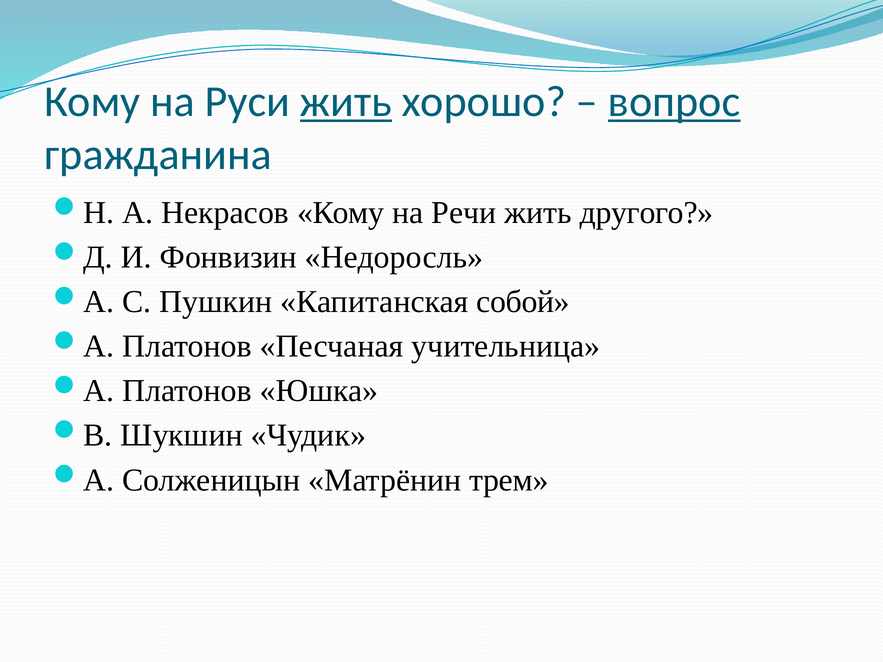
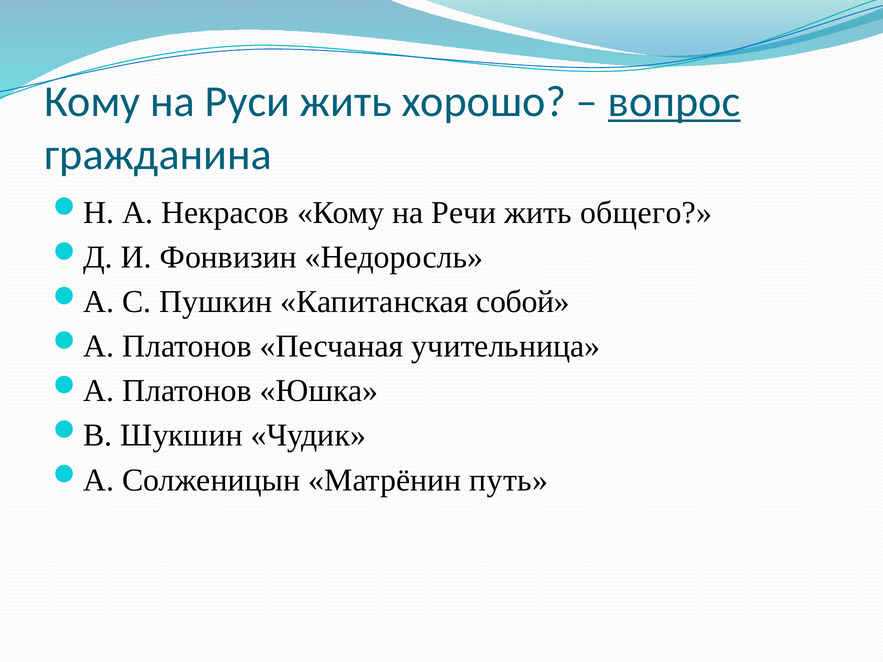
жить at (346, 102) underline: present -> none
другого: другого -> общего
трем: трем -> путь
